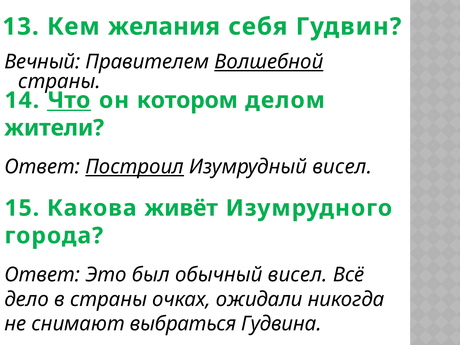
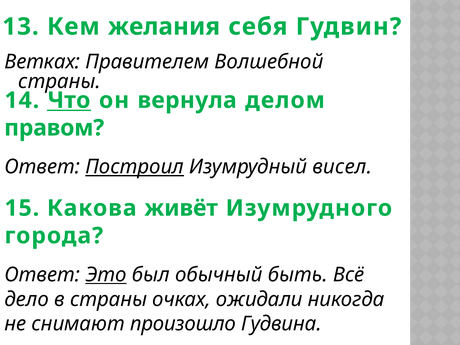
Вечный: Вечный -> Ветках
Волшебной underline: present -> none
котором: котором -> вернула
жители: жители -> правом
Это underline: none -> present
обычный висел: висел -> быть
выбраться: выбраться -> произошло
